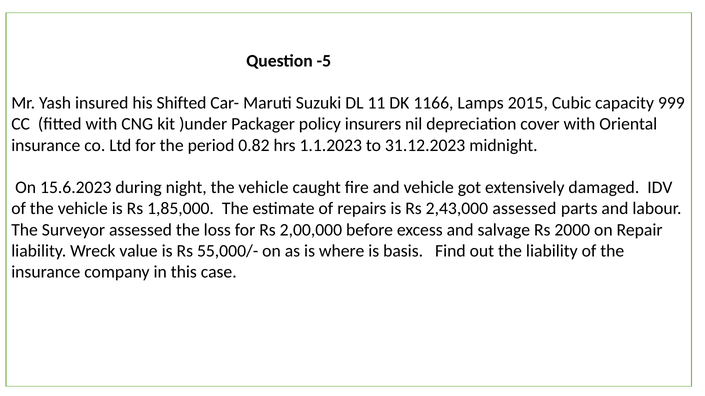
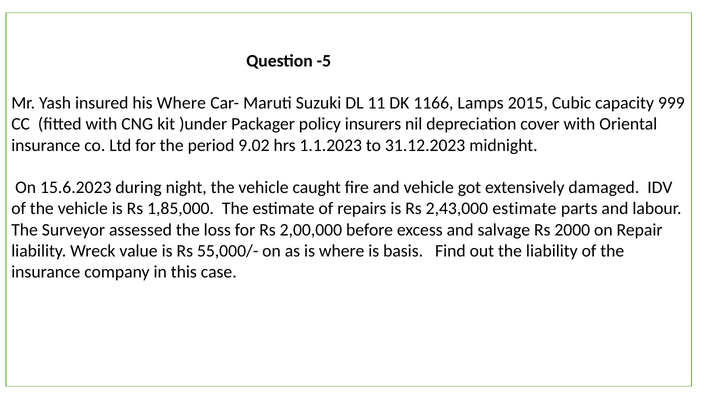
his Shifted: Shifted -> Where
0.82: 0.82 -> 9.02
2,43,000 assessed: assessed -> estimate
